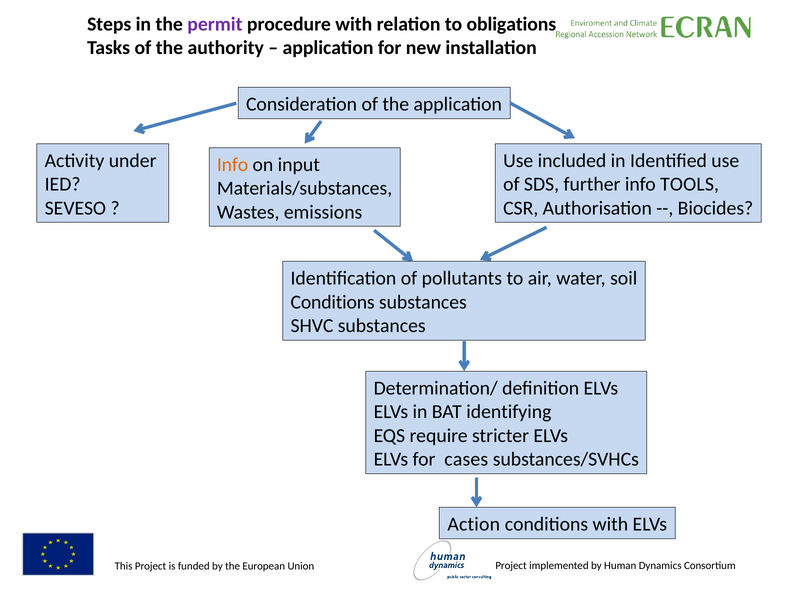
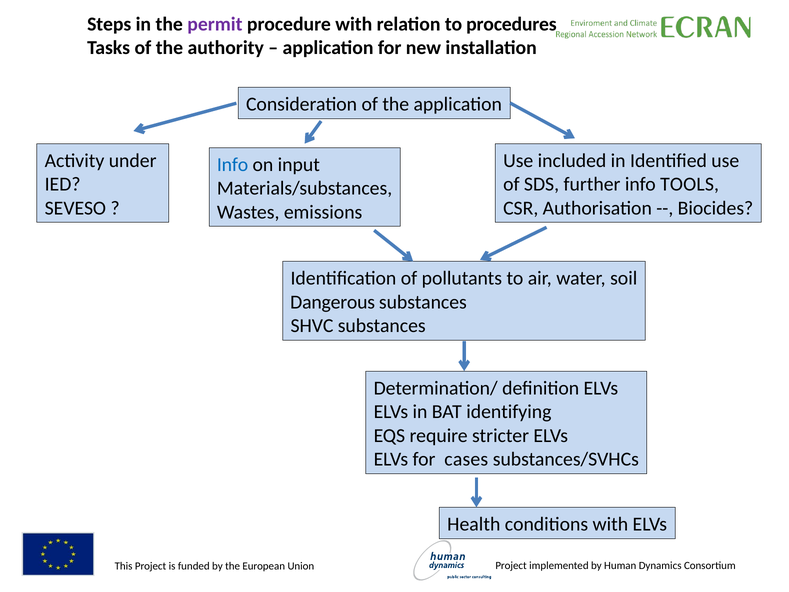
obligations: obligations -> procedures
Info at (233, 165) colour: orange -> blue
Conditions at (333, 302): Conditions -> Dangerous
Action: Action -> Health
